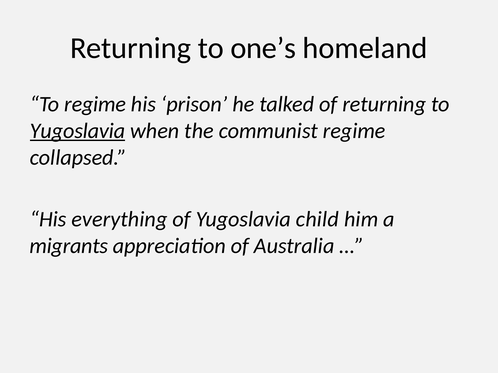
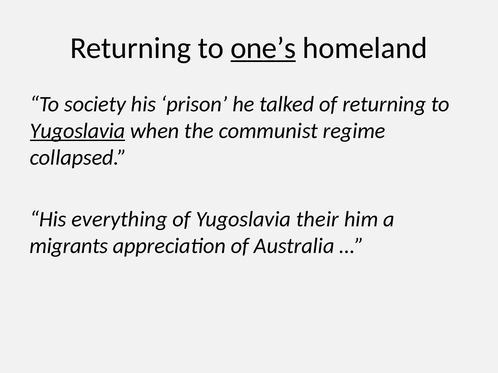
one’s underline: none -> present
To regime: regime -> society
child: child -> their
